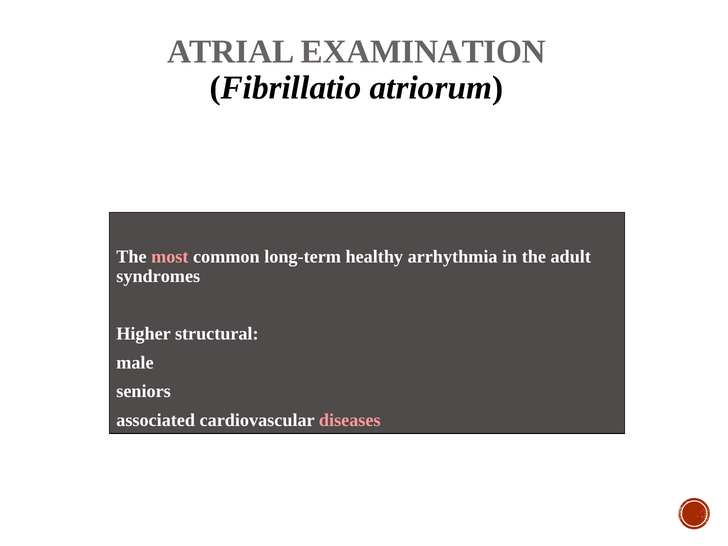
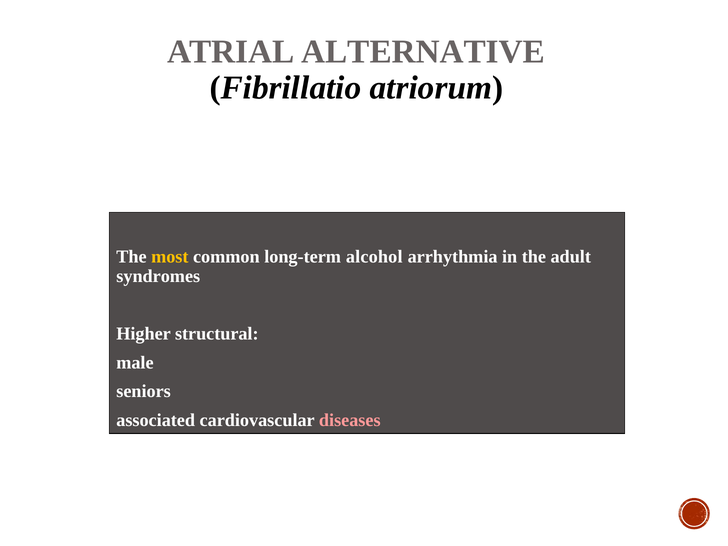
EXAMINATION: EXAMINATION -> ALTERNATIVE
most colour: pink -> yellow
healthy: healthy -> alcohol
